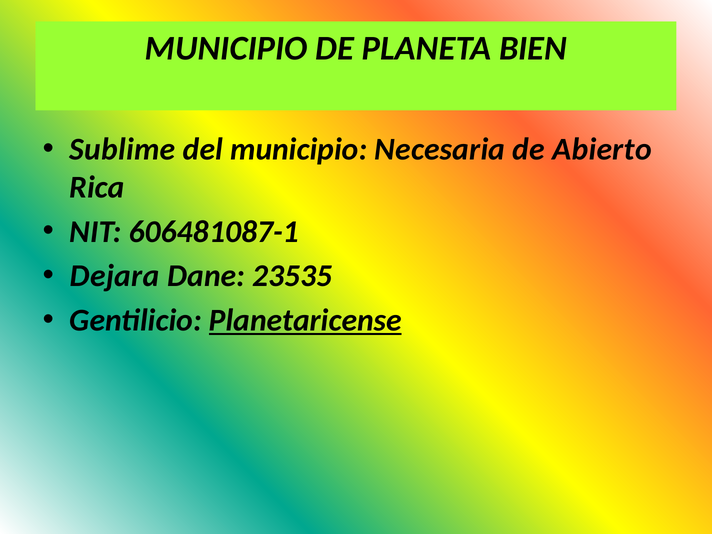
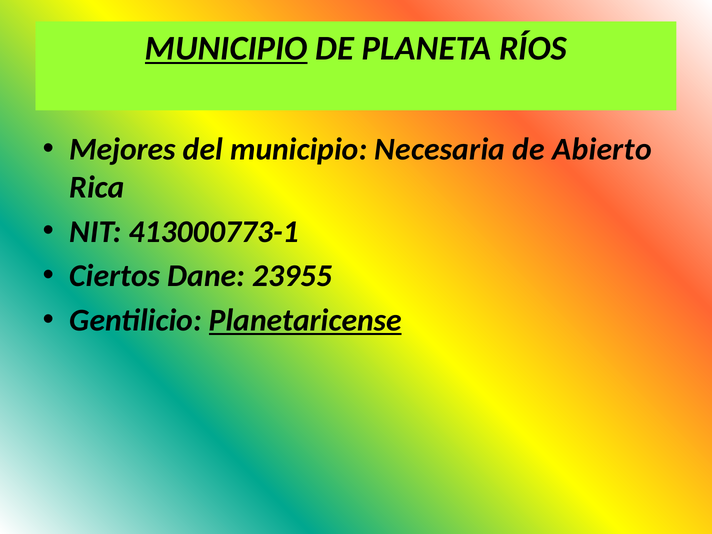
MUNICIPIO at (226, 48) underline: none -> present
BIEN: BIEN -> RÍOS
Sublime: Sublime -> Mejores
606481087-1: 606481087-1 -> 413000773-1
Dejara: Dejara -> Ciertos
23535: 23535 -> 23955
